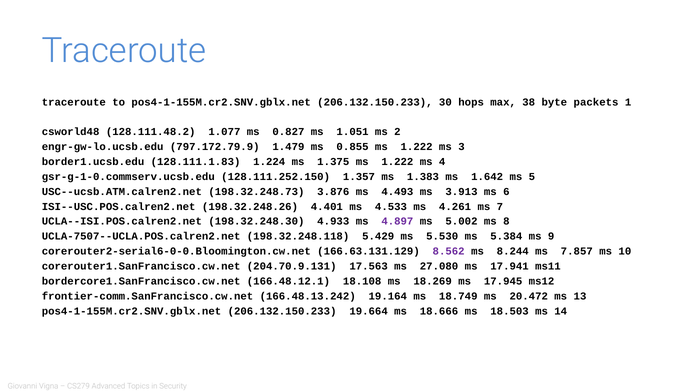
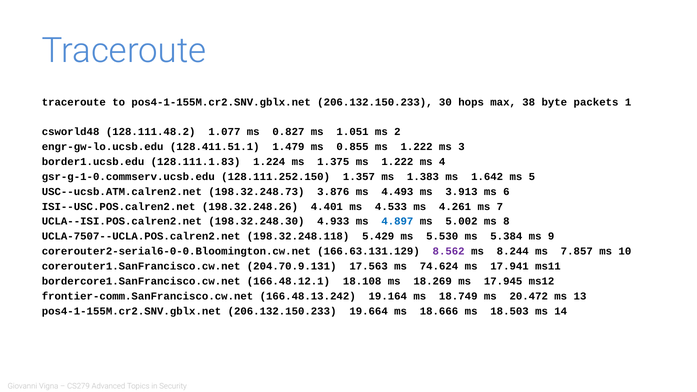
797.172.79.9: 797.172.79.9 -> 128.411.51.1
4.897 colour: purple -> blue
27.080: 27.080 -> 74.624
